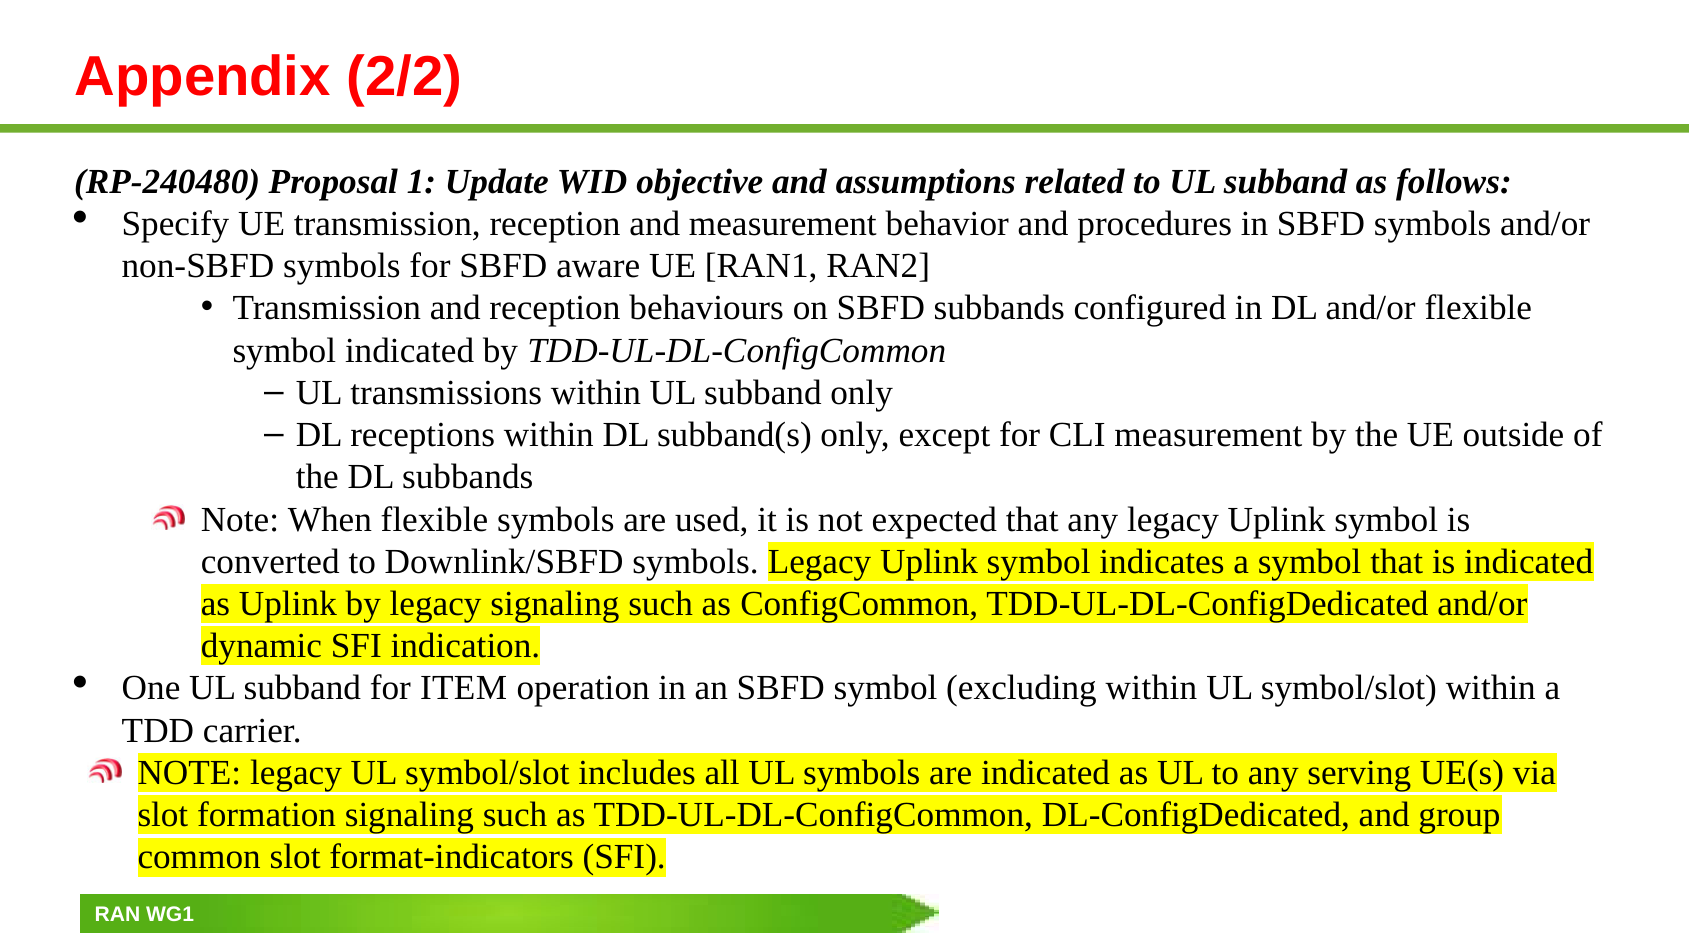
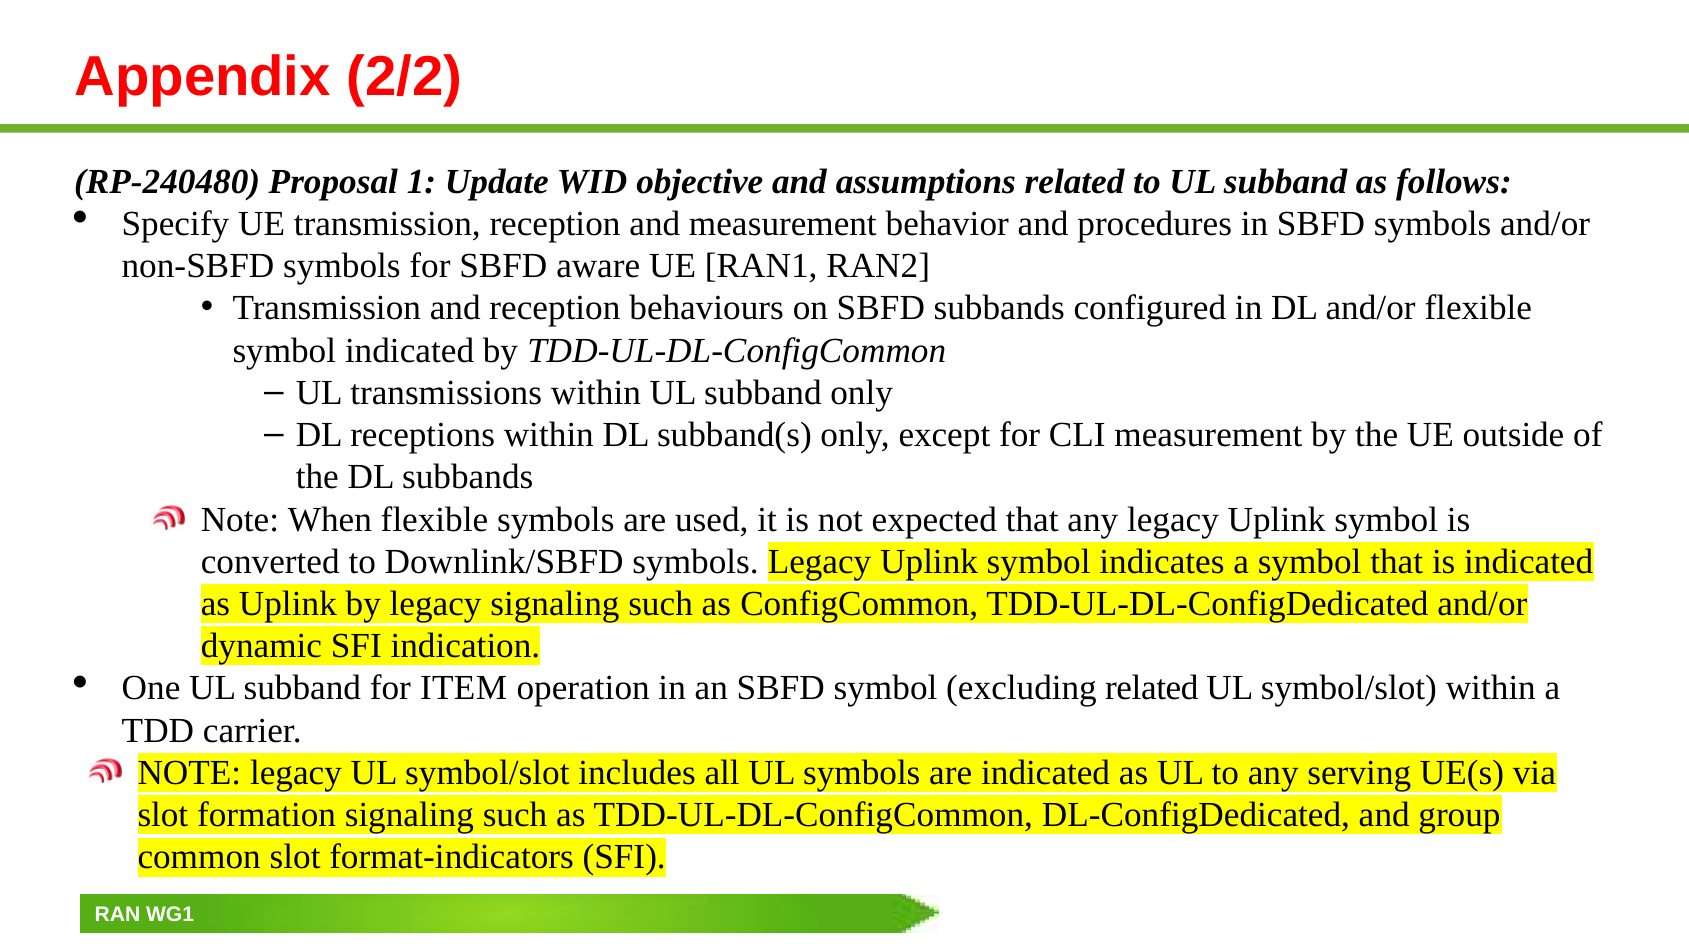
excluding within: within -> related
